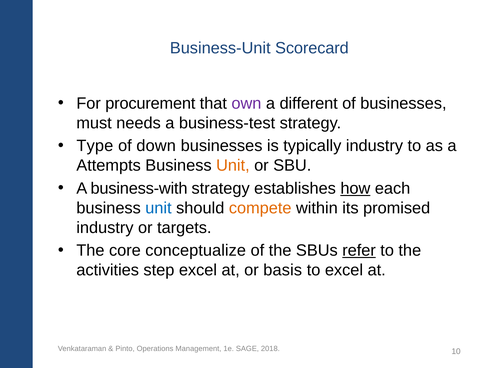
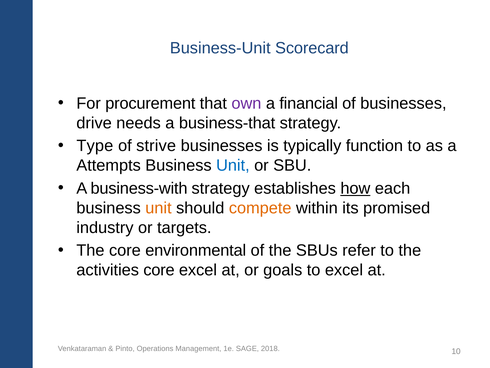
different: different -> financial
must: must -> drive
business-test: business-test -> business-that
down: down -> strive
typically industry: industry -> function
Unit at (233, 165) colour: orange -> blue
unit at (158, 208) colour: blue -> orange
conceptualize: conceptualize -> environmental
refer underline: present -> none
activities step: step -> core
basis: basis -> goals
